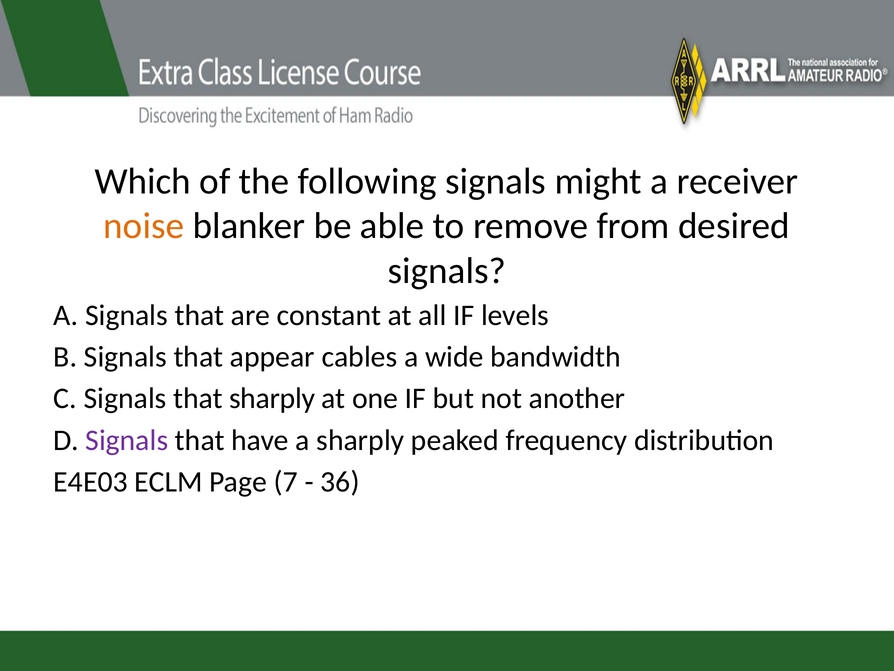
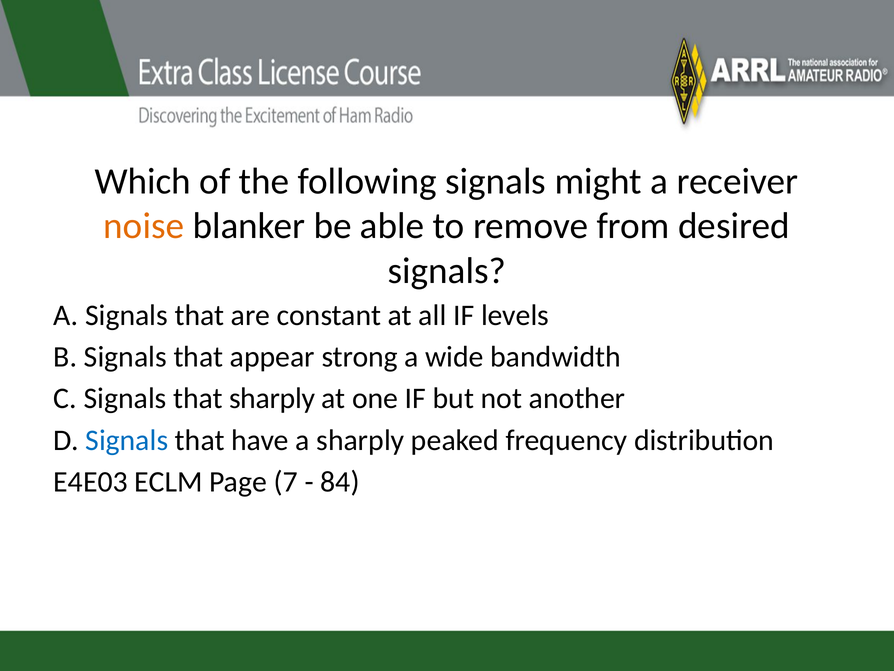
cables: cables -> strong
Signals at (127, 440) colour: purple -> blue
36: 36 -> 84
